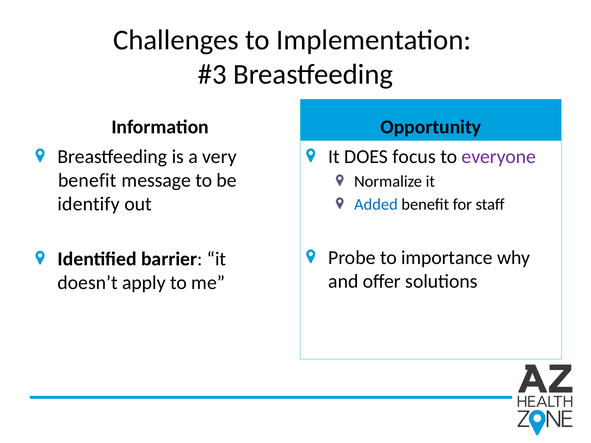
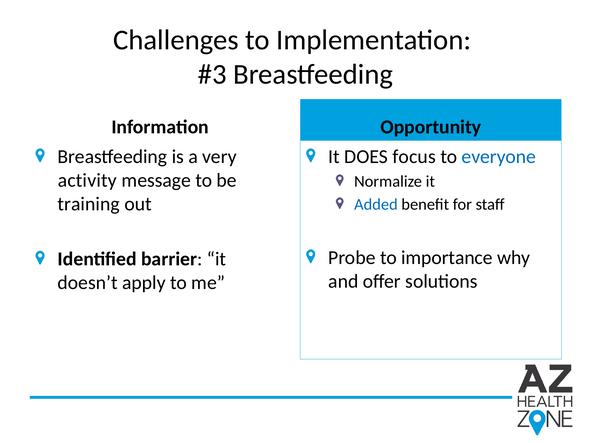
everyone colour: purple -> blue
benefit at (87, 180): benefit -> activity
identify: identify -> training
